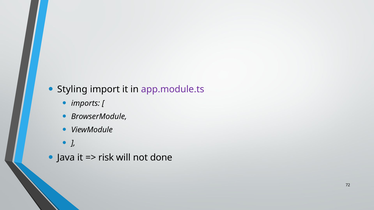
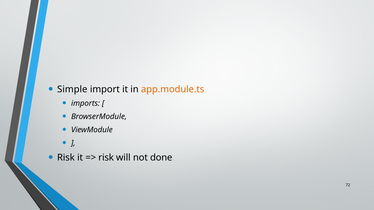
Styling: Styling -> Simple
app.module.ts colour: purple -> orange
Java at (66, 158): Java -> Risk
